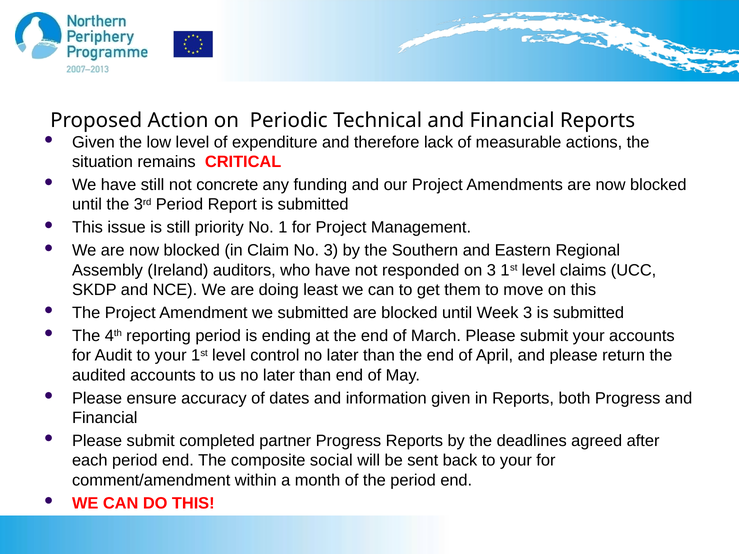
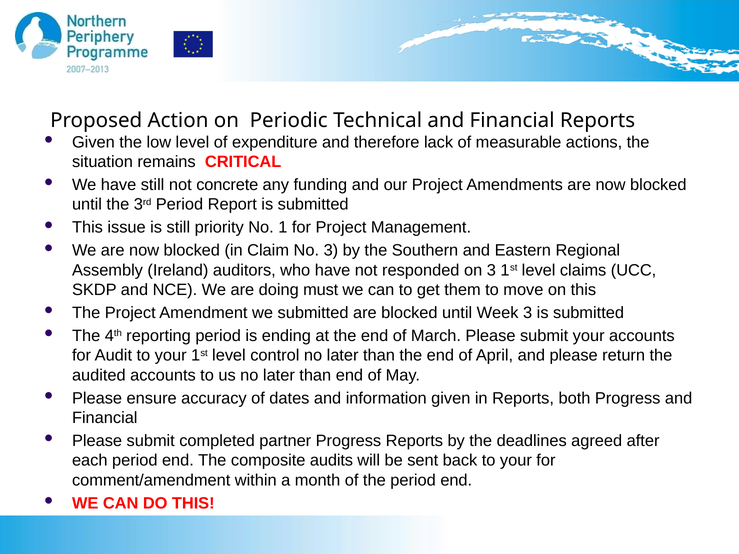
least: least -> must
social: social -> audits
